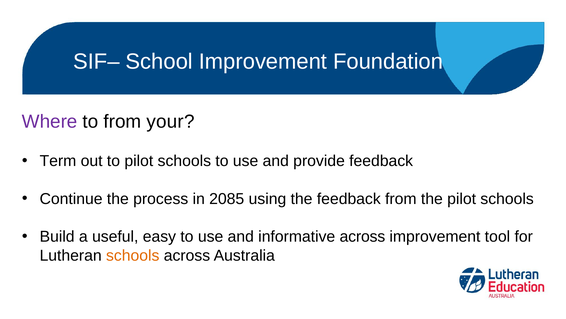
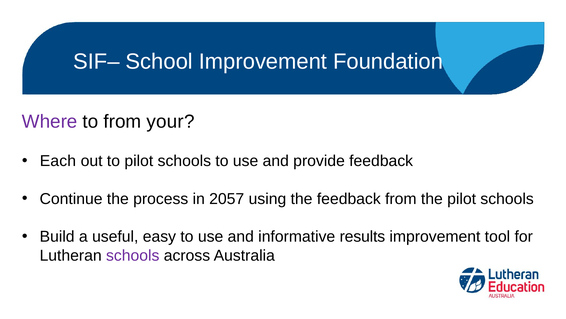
Term: Term -> Each
2085: 2085 -> 2057
informative across: across -> results
schools at (133, 255) colour: orange -> purple
